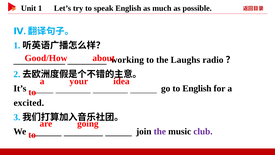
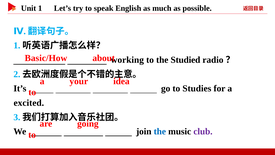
Good/How: Good/How -> Basic/How
Laughs: Laughs -> Studied
to English: English -> Studies
the at (160, 131) colour: purple -> blue
